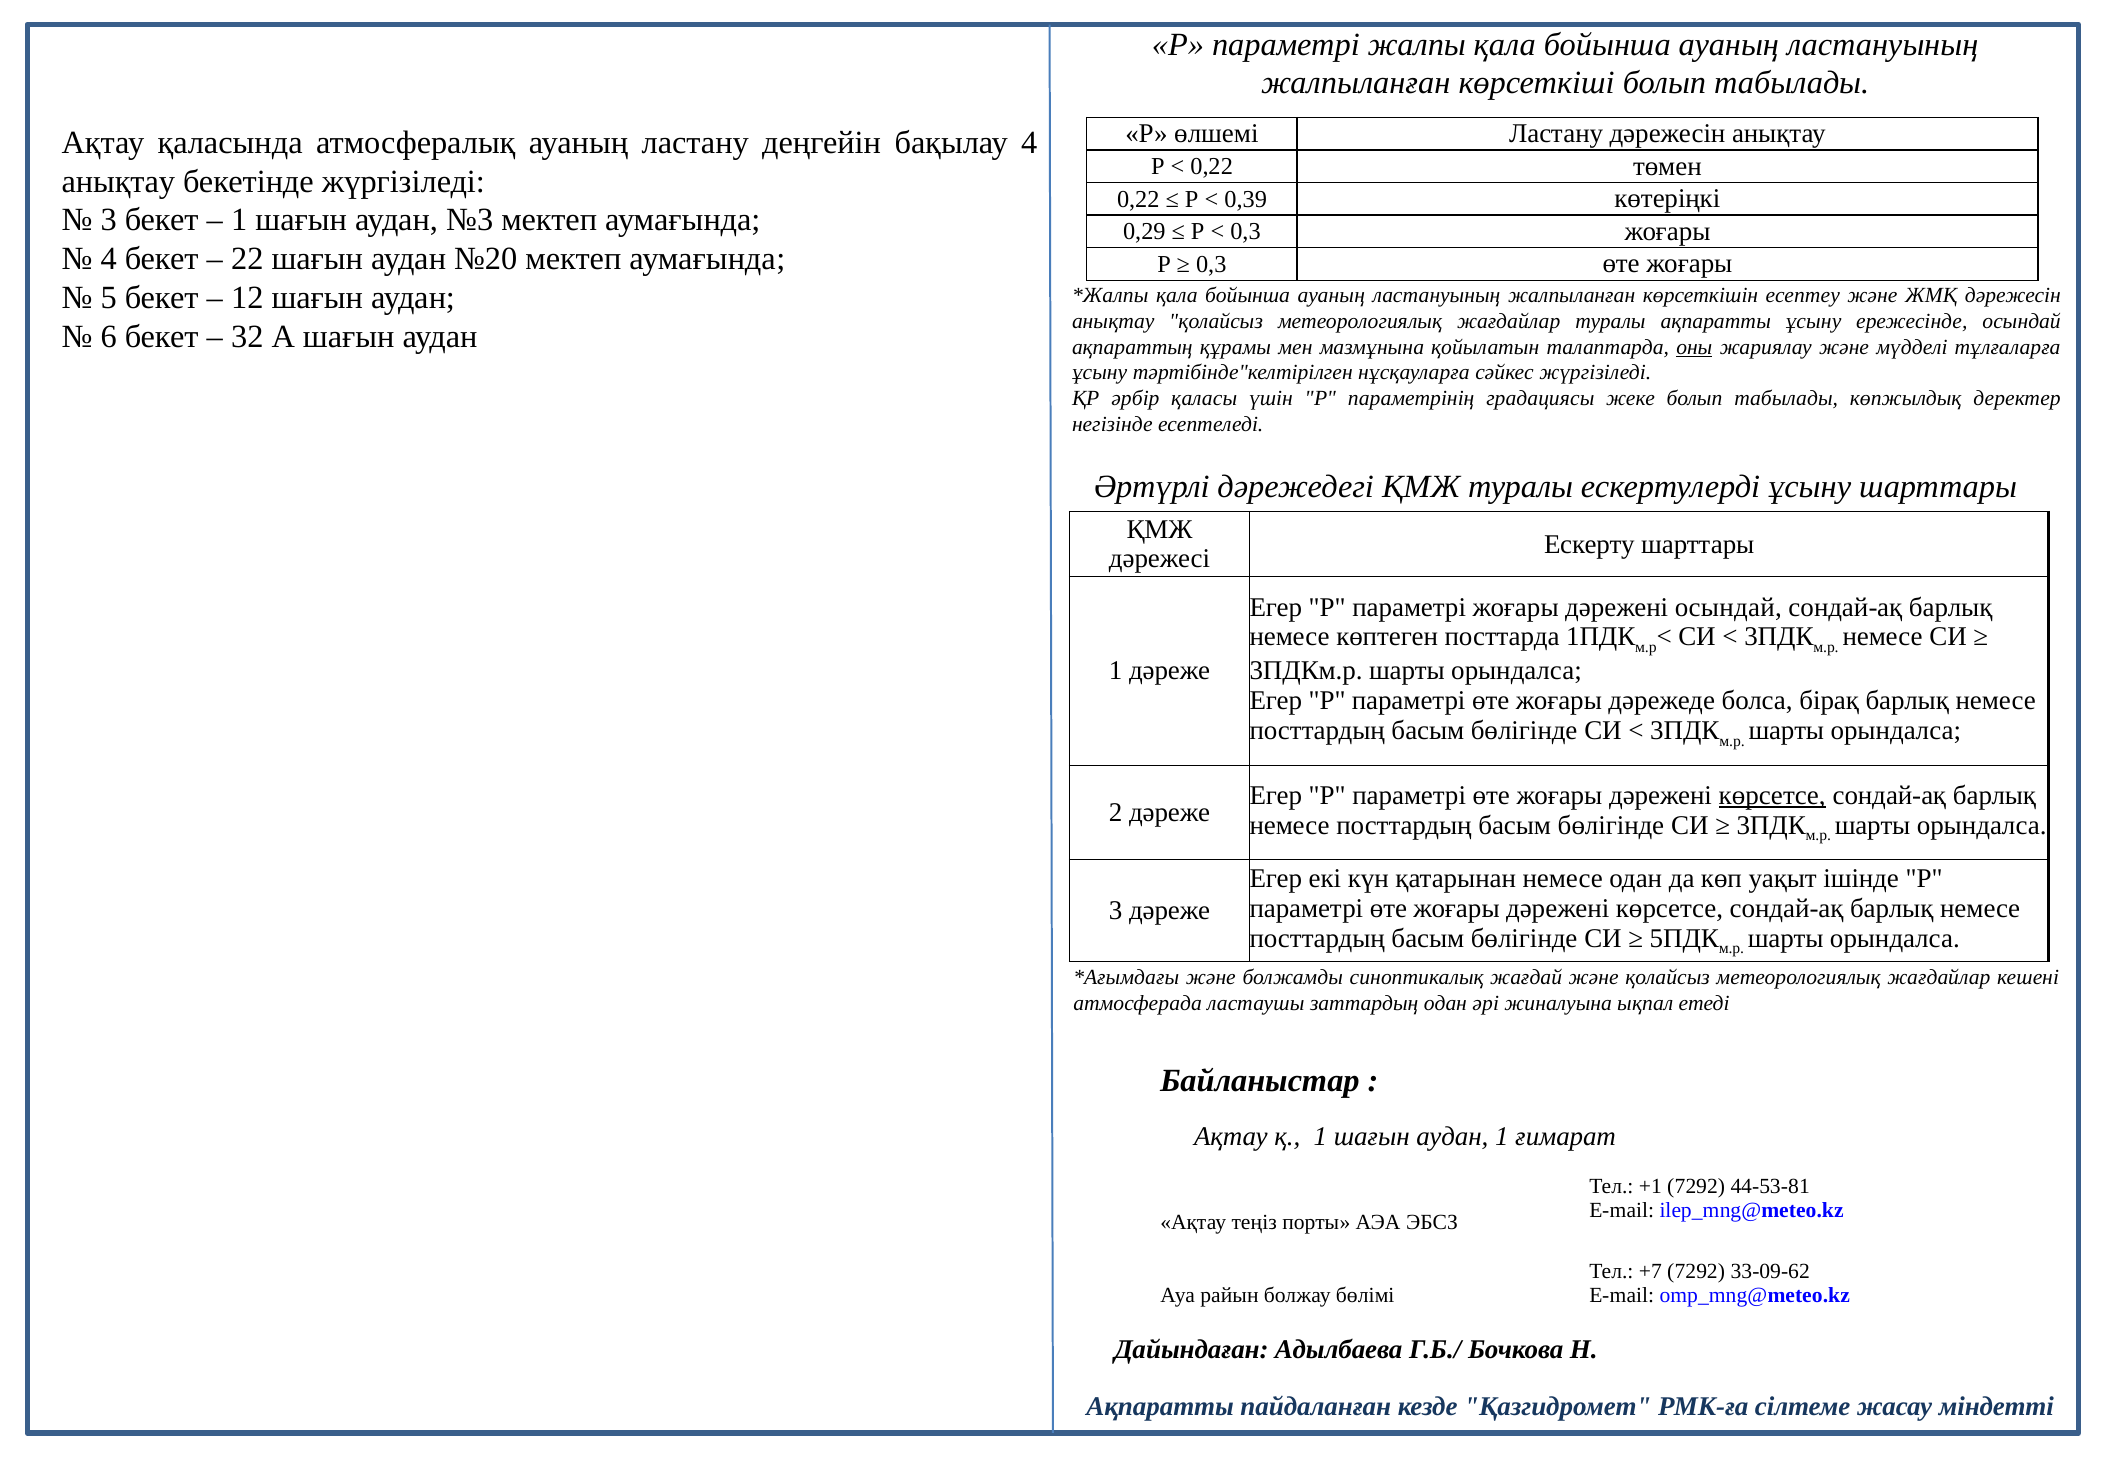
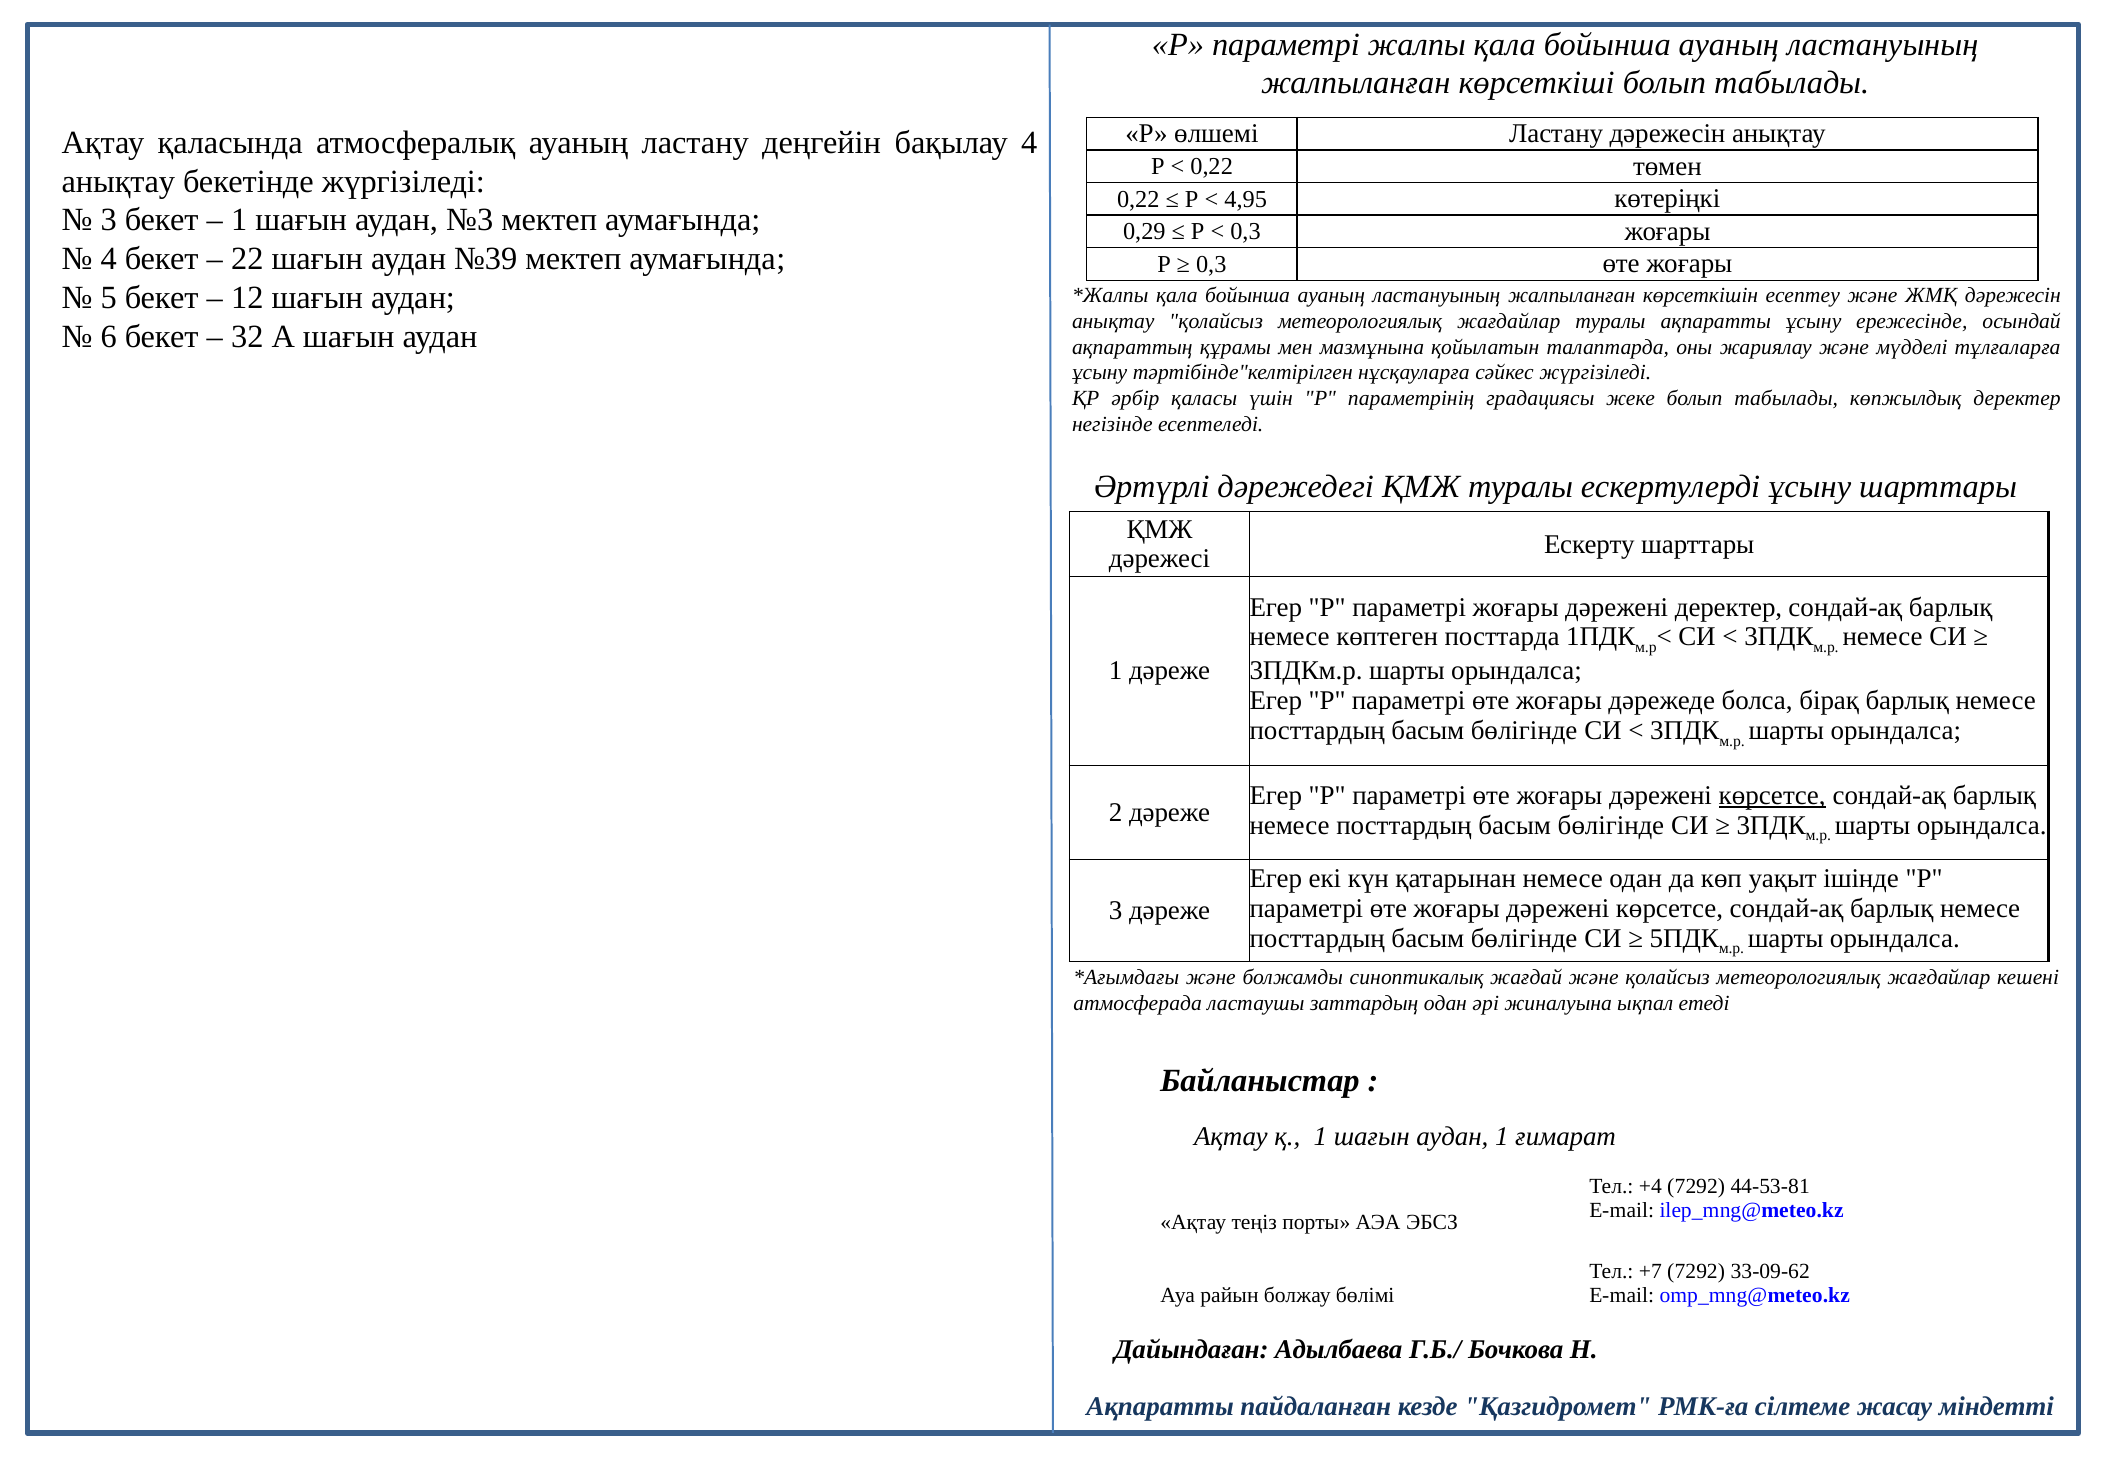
0,39: 0,39 -> 4,95
№20: №20 -> №39
оны underline: present -> none
дәрежені осындай: осындай -> деректер
+1: +1 -> +4
